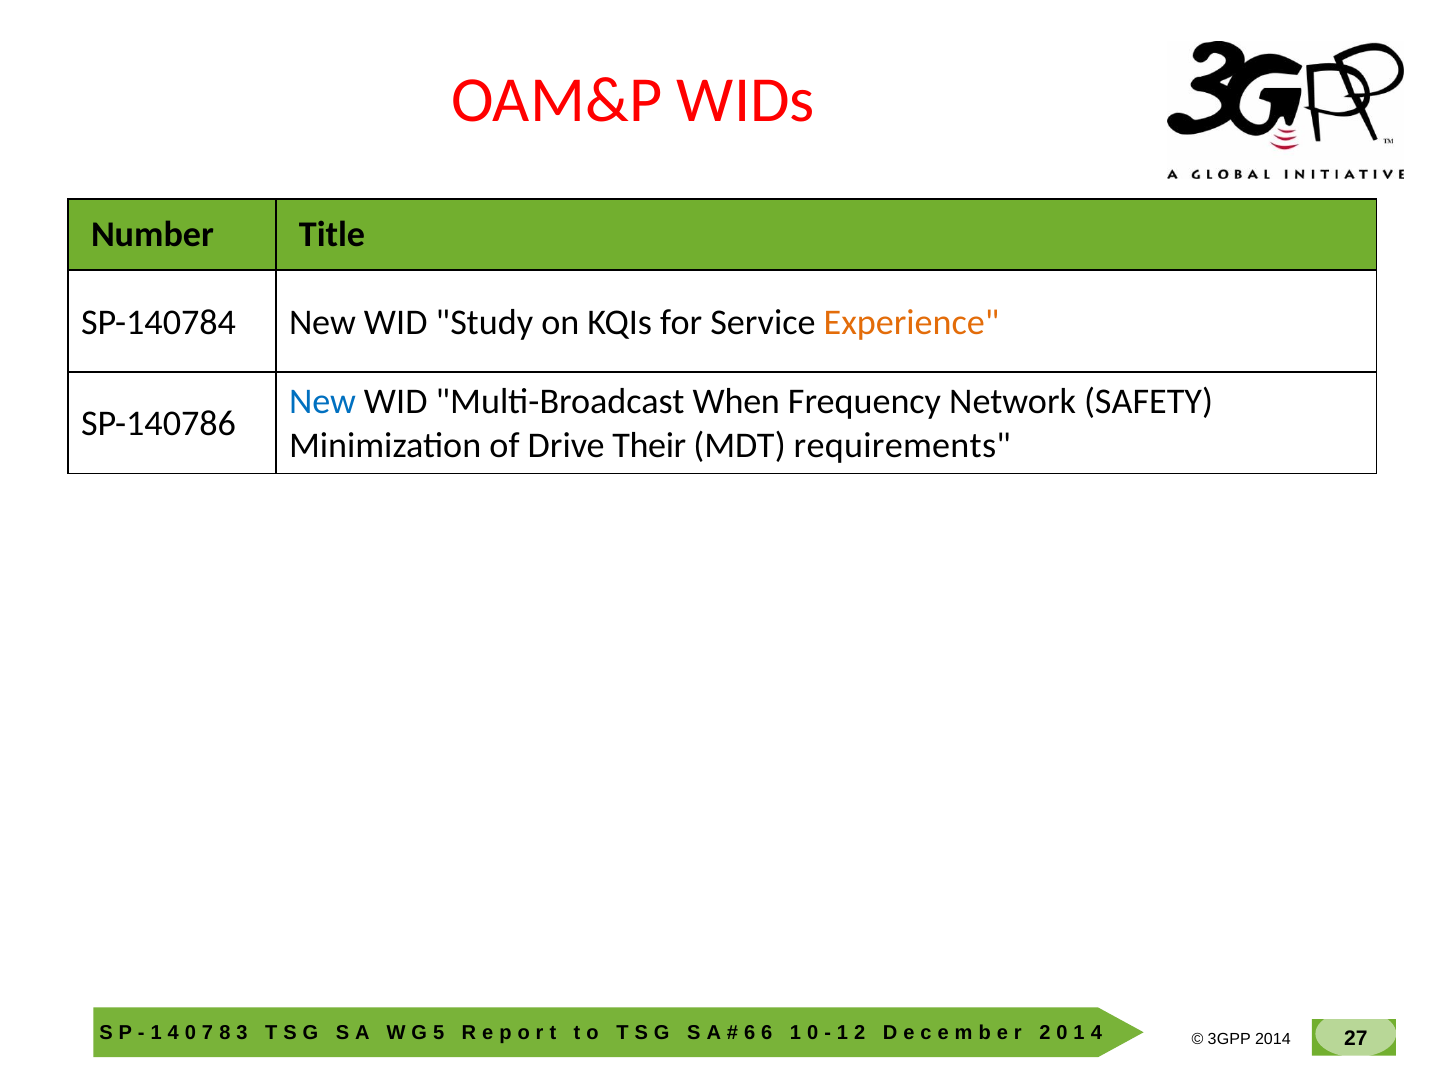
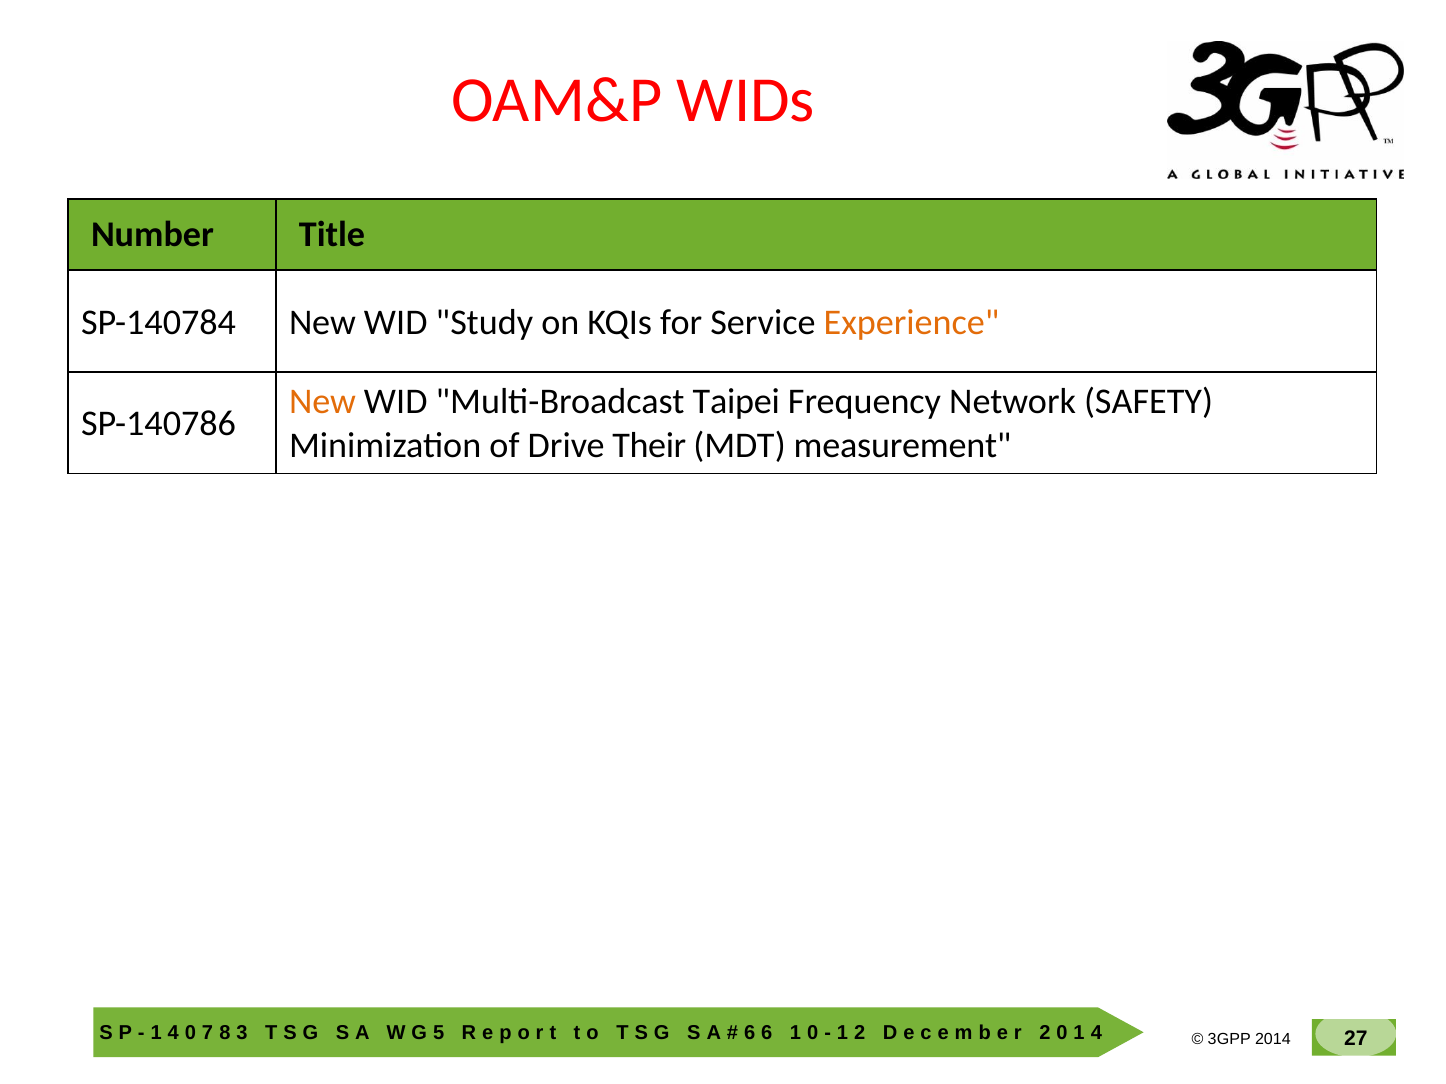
New at (323, 402) colour: blue -> orange
When: When -> Taipei
requirements: requirements -> measurement
